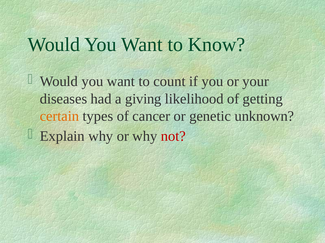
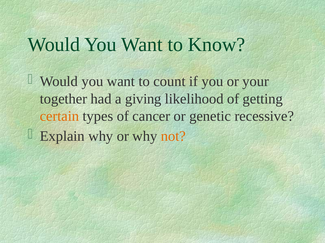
diseases: diseases -> together
unknown: unknown -> recessive
not colour: red -> orange
